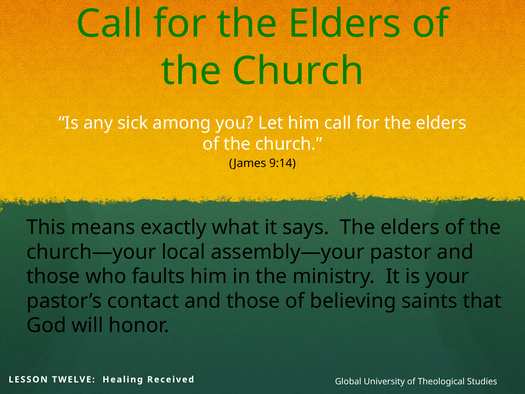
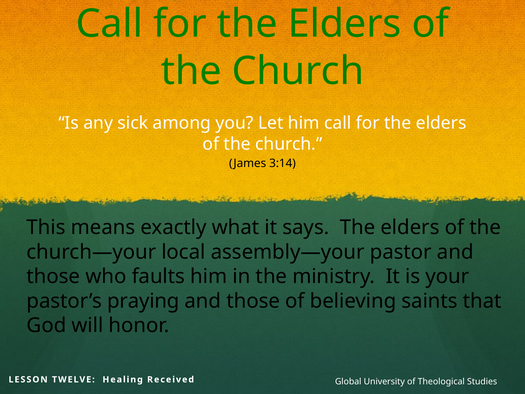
9:14: 9:14 -> 3:14
contact: contact -> praying
